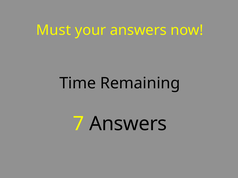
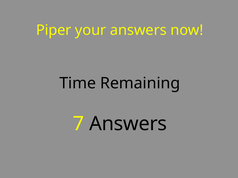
Must: Must -> Piper
